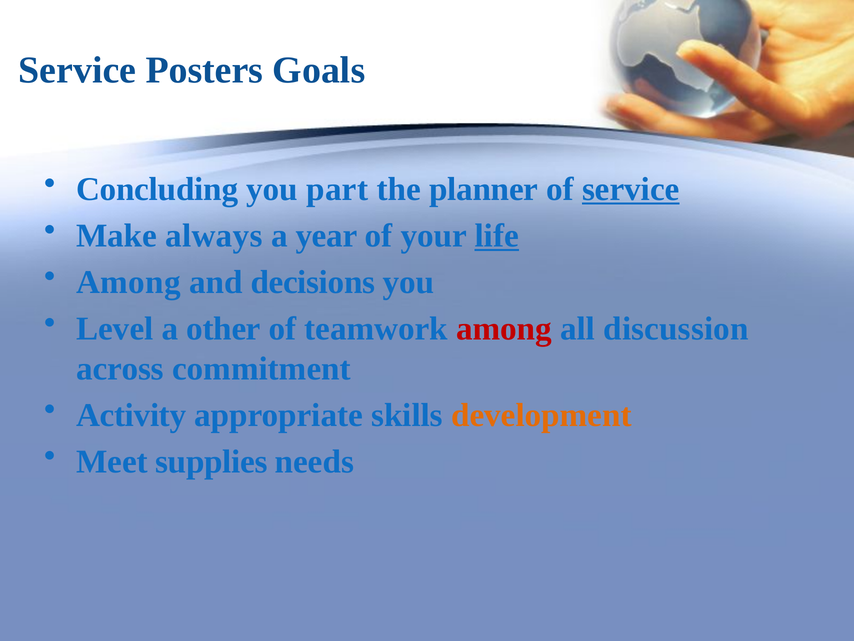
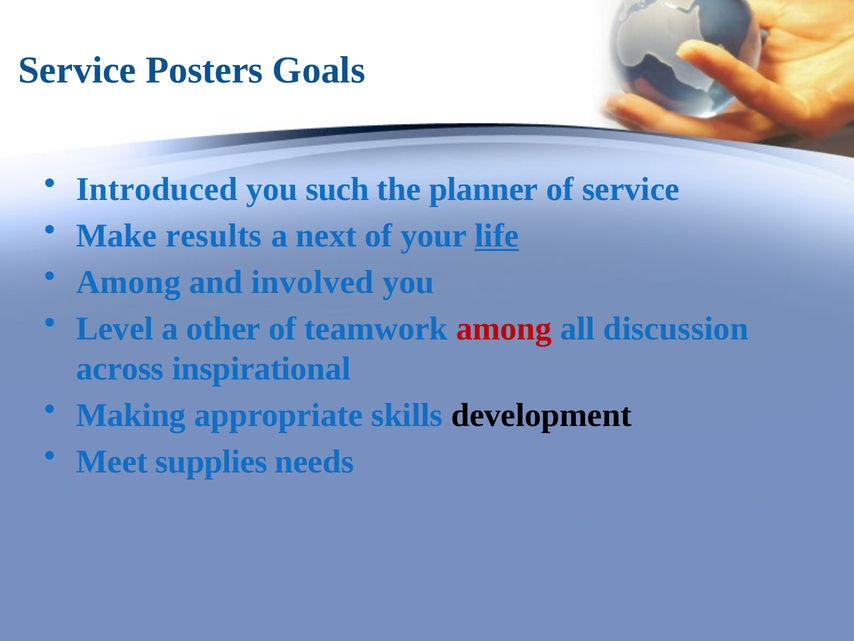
Concluding: Concluding -> Introduced
part: part -> such
service at (631, 189) underline: present -> none
always: always -> results
year: year -> next
decisions: decisions -> involved
commitment: commitment -> inspirational
Activity: Activity -> Making
development colour: orange -> black
